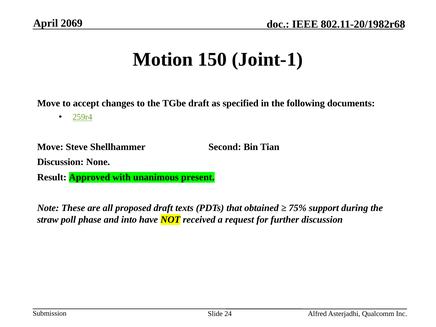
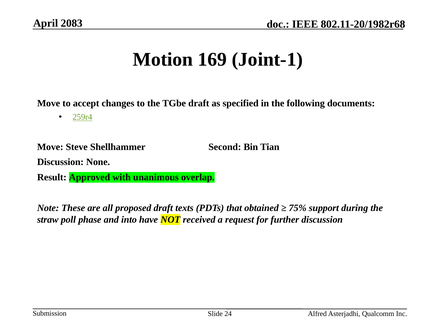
2069: 2069 -> 2083
150: 150 -> 169
present: present -> overlap
